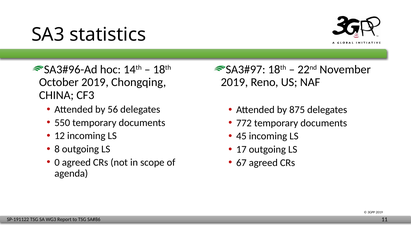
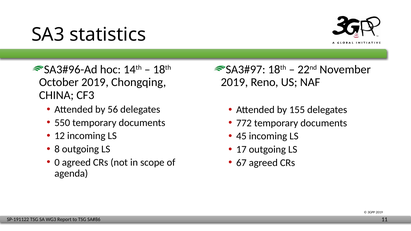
875: 875 -> 155
